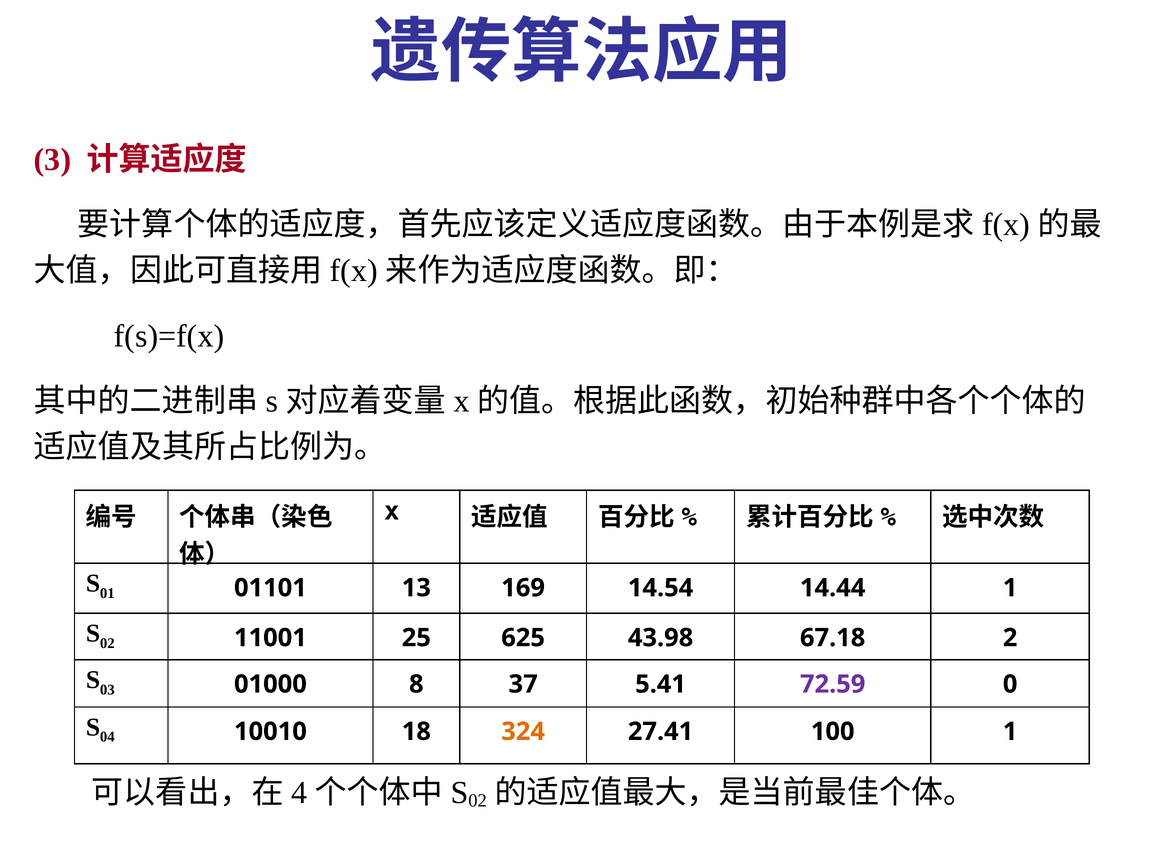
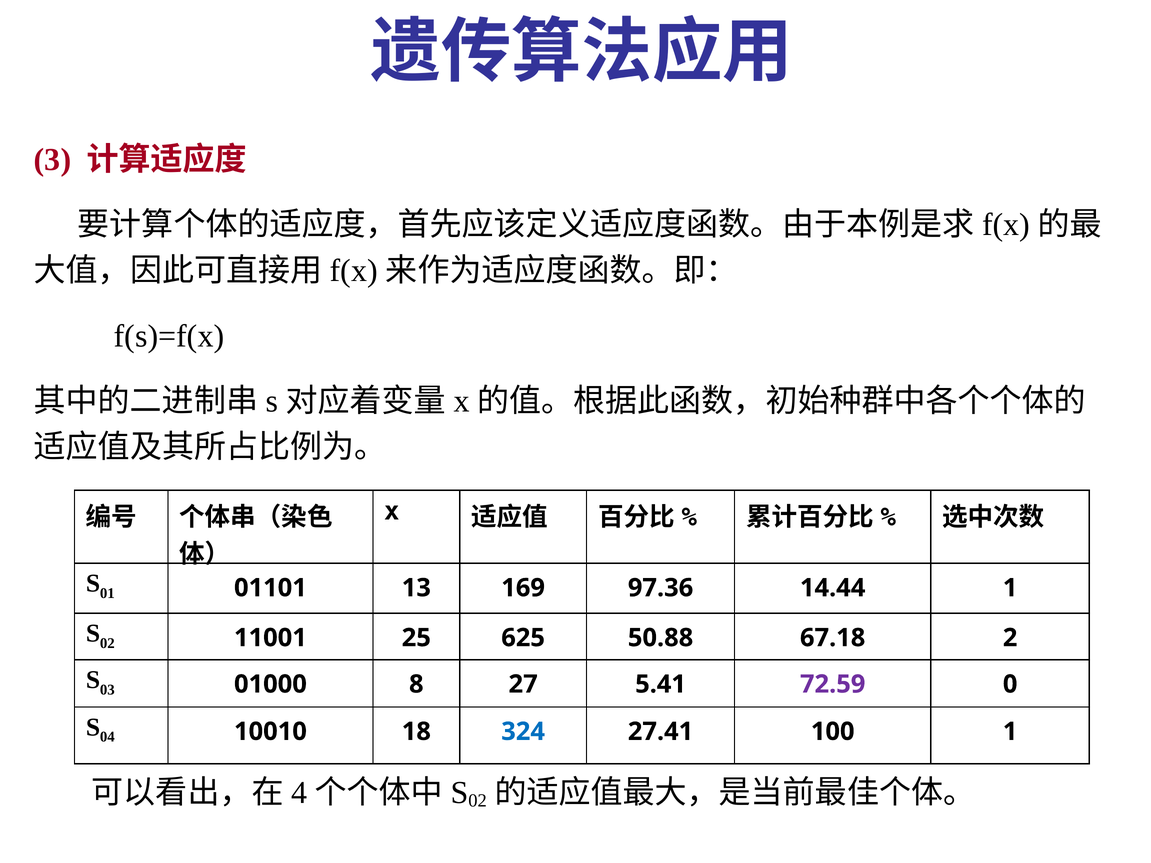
14.54: 14.54 -> 97.36
43.98: 43.98 -> 50.88
37: 37 -> 27
324 colour: orange -> blue
